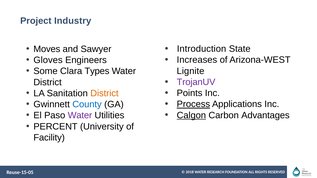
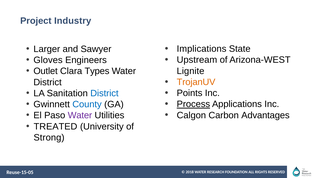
Introduction: Introduction -> Implications
Moves: Moves -> Larger
Increases: Increases -> Upstream
Some: Some -> Outlet
TrojanUV colour: purple -> orange
District at (104, 93) colour: orange -> blue
Calgon underline: present -> none
PERCENT: PERCENT -> TREATED
Facility: Facility -> Strong
